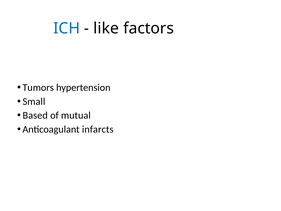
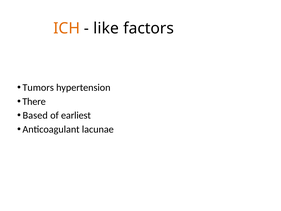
ICH colour: blue -> orange
Small: Small -> There
mutual: mutual -> earliest
infarcts: infarcts -> lacunae
